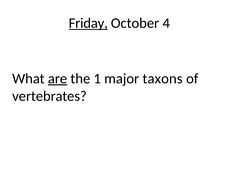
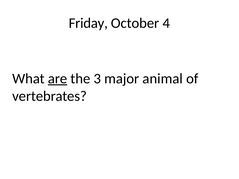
Friday underline: present -> none
1: 1 -> 3
taxons: taxons -> animal
